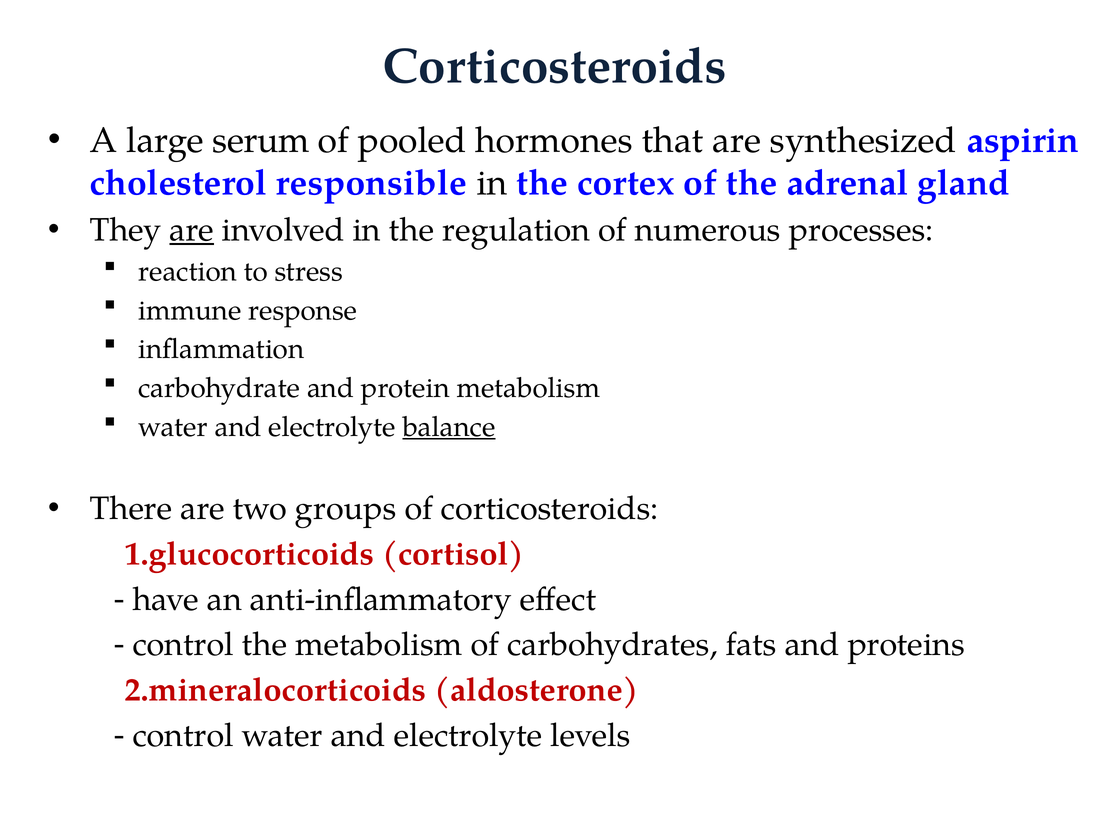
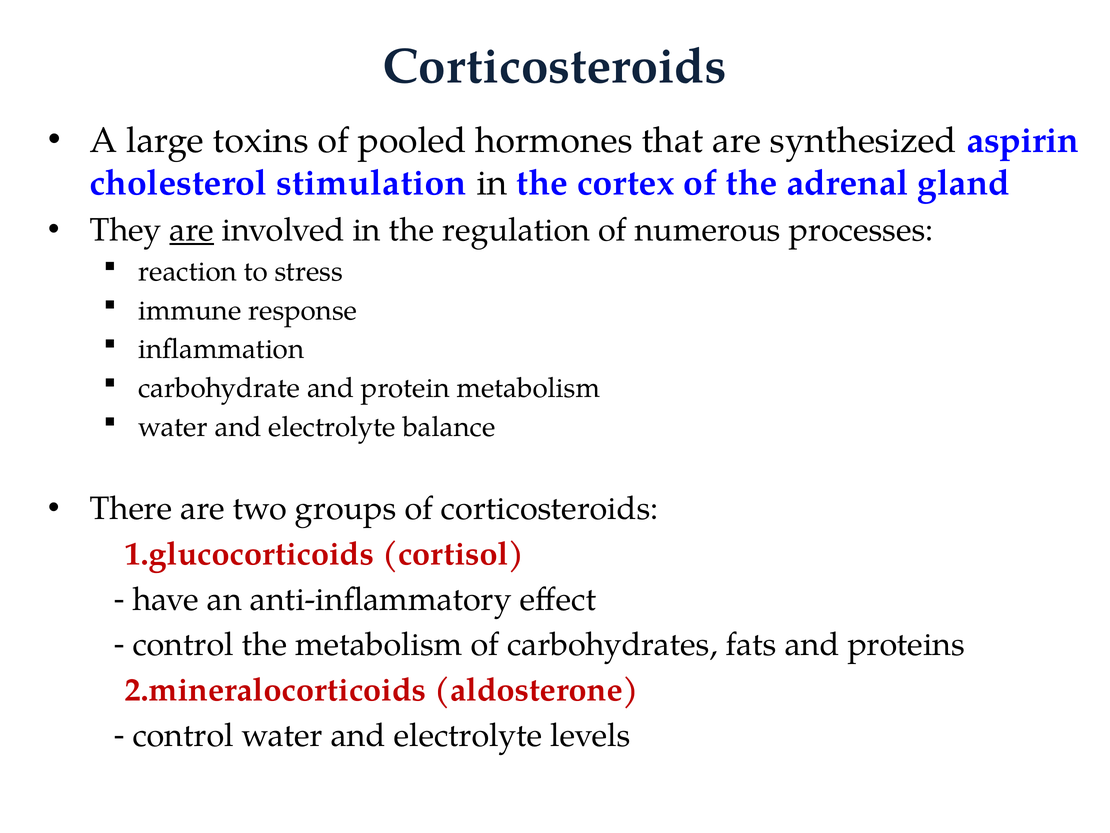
serum: serum -> toxins
responsible: responsible -> stimulation
balance underline: present -> none
